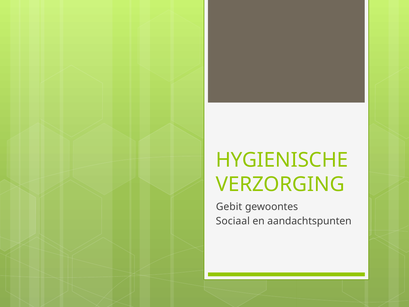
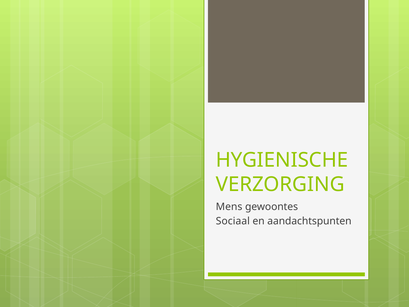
Gebit: Gebit -> Mens
